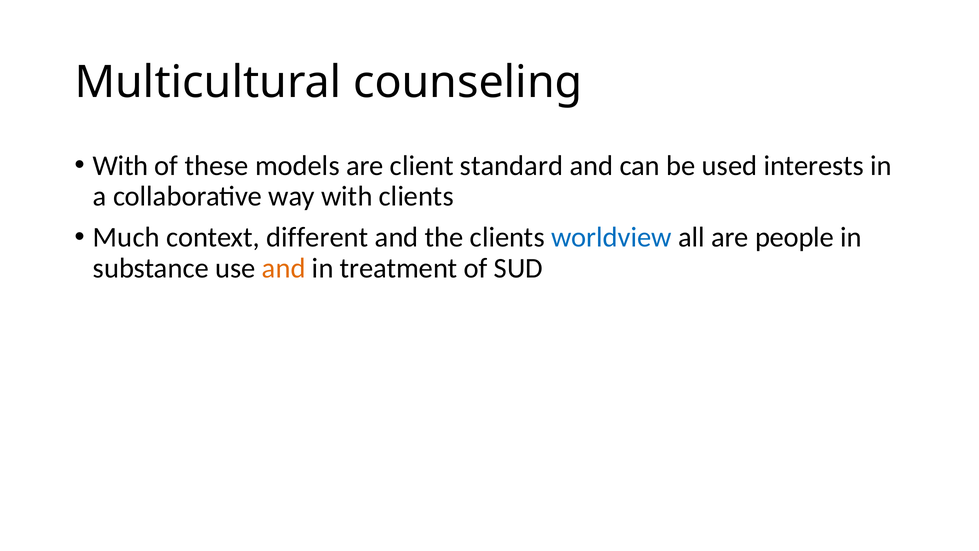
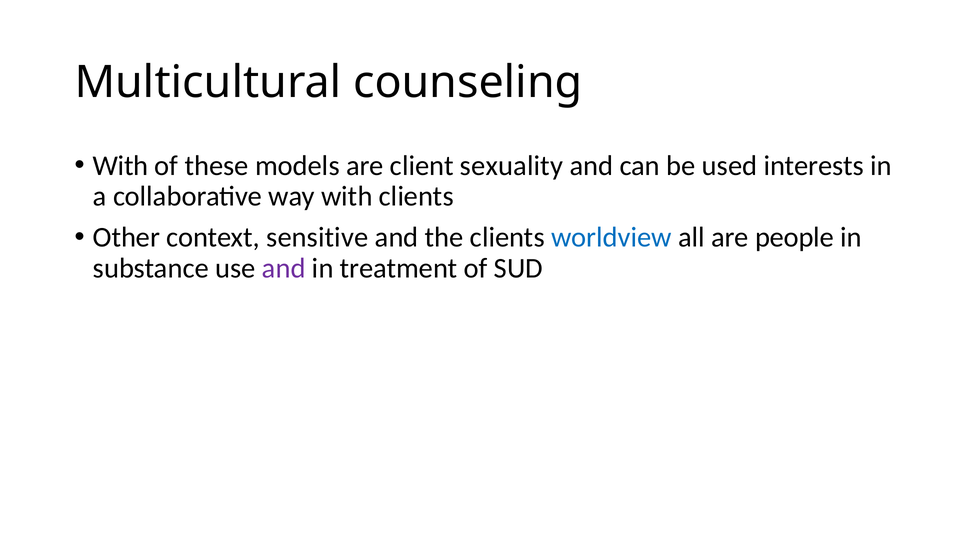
standard: standard -> sexuality
Much: Much -> Other
different: different -> sensitive
and at (284, 268) colour: orange -> purple
